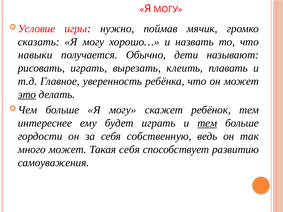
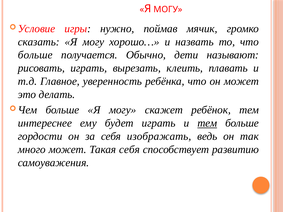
навыки at (35, 55): навыки -> больше
это underline: present -> none
собственную: собственную -> изображать
